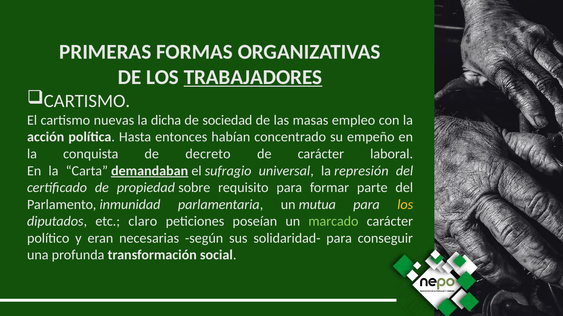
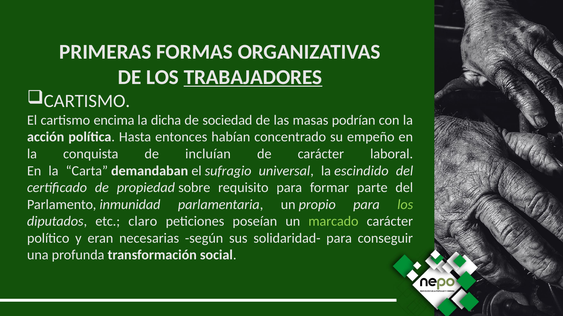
nuevas: nuevas -> encima
empleo: empleo -> podrían
decreto: decreto -> incluían
demandaban underline: present -> none
represión: represión -> escindido
mutua: mutua -> propio
los at (405, 205) colour: yellow -> light green
